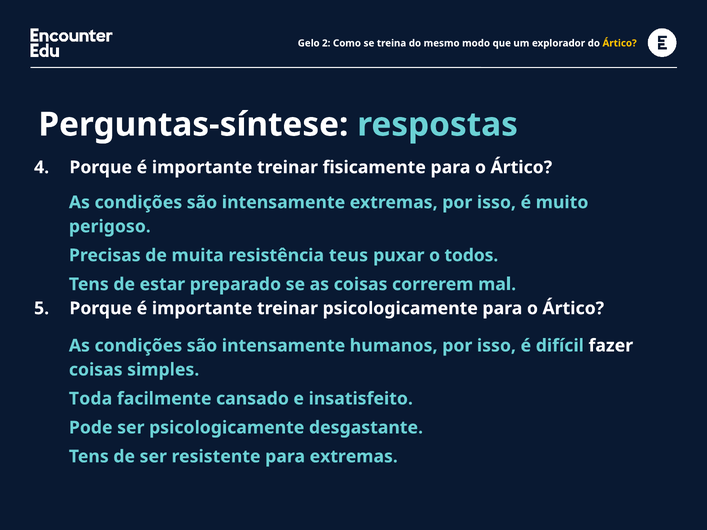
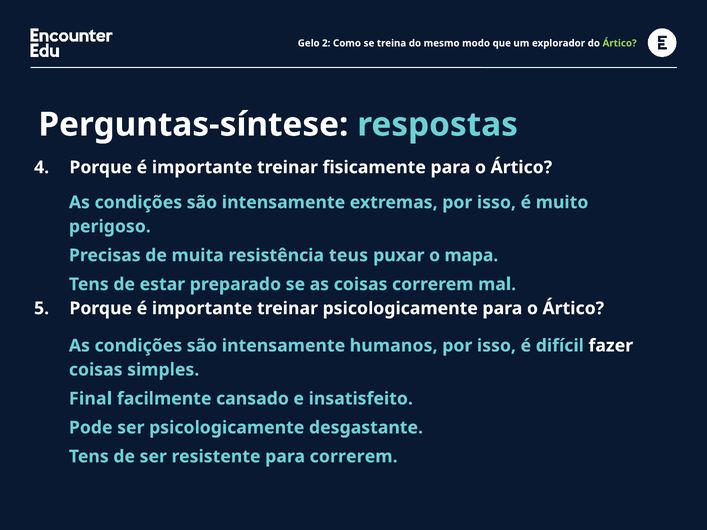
Ártico at (620, 43) colour: yellow -> light green
todos: todos -> mapa
Toda: Toda -> Final
para extremas: extremas -> correrem
